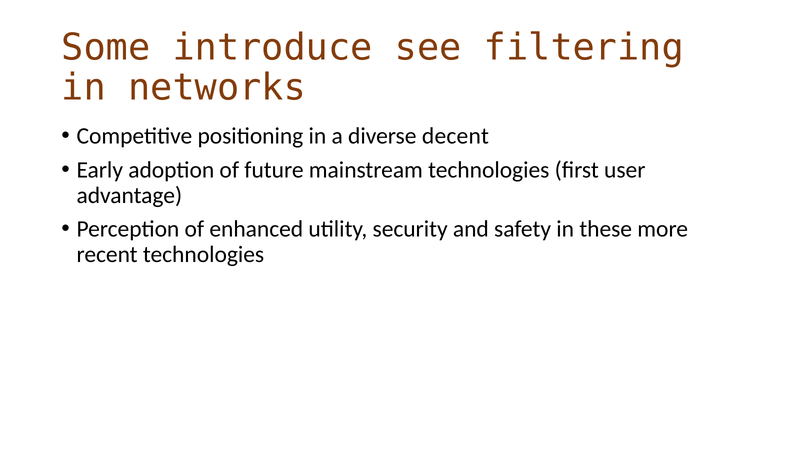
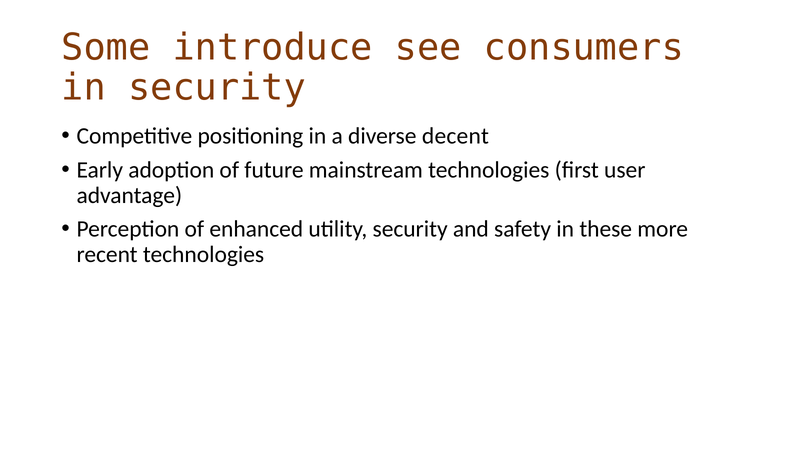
filtering: filtering -> consumers
in networks: networks -> security
